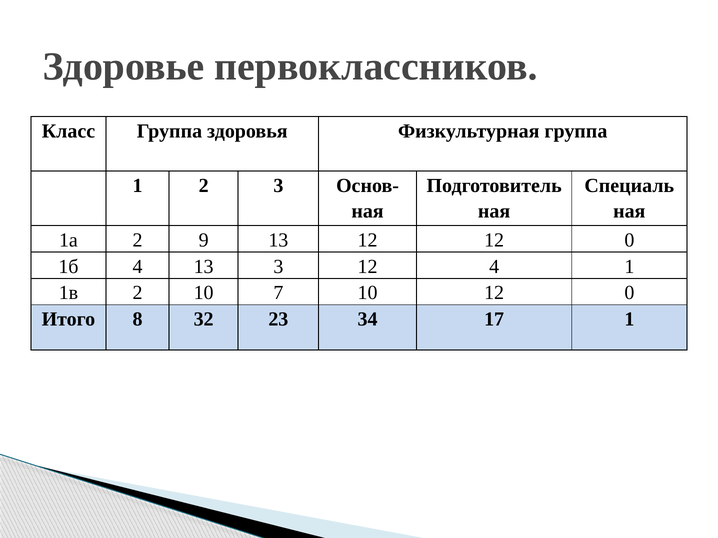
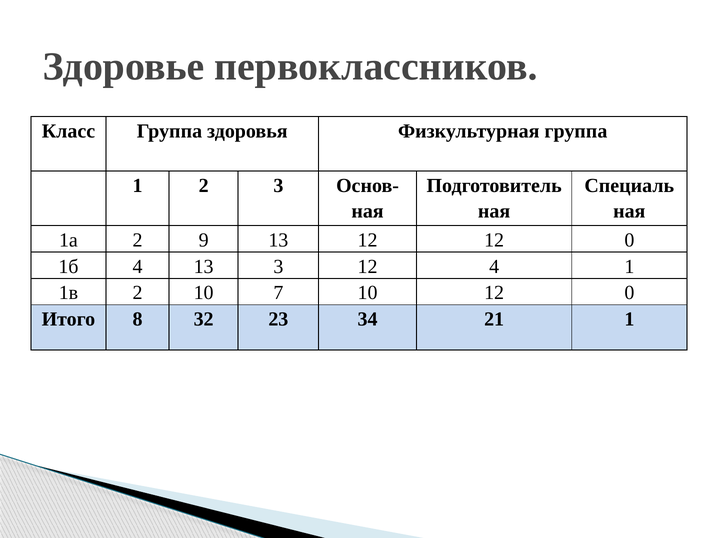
17: 17 -> 21
